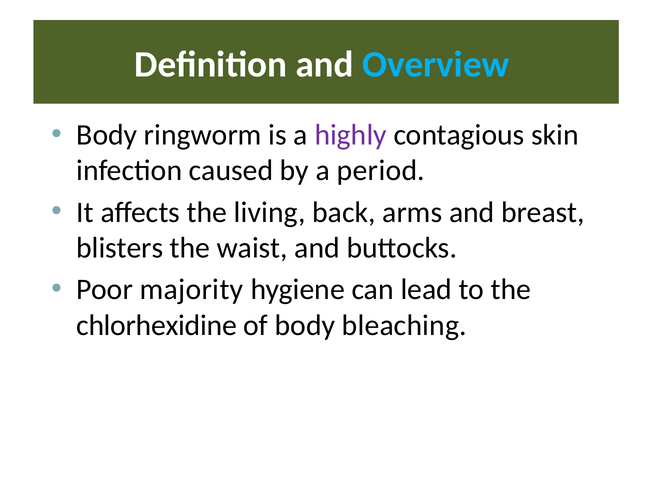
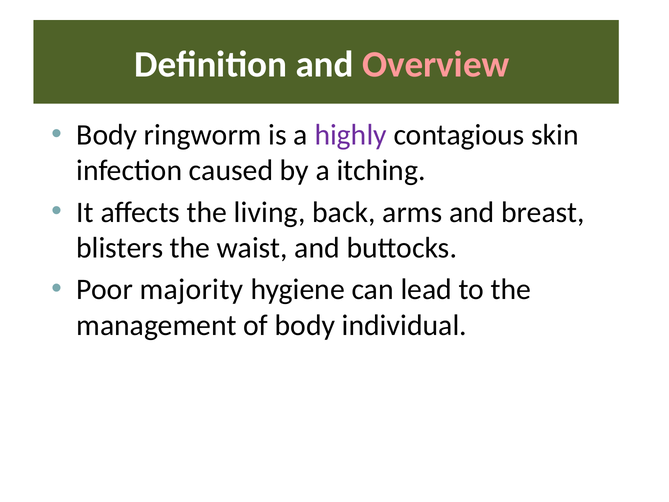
Overview colour: light blue -> pink
period: period -> itching
chlorhexidine: chlorhexidine -> management
bleaching: bleaching -> individual
